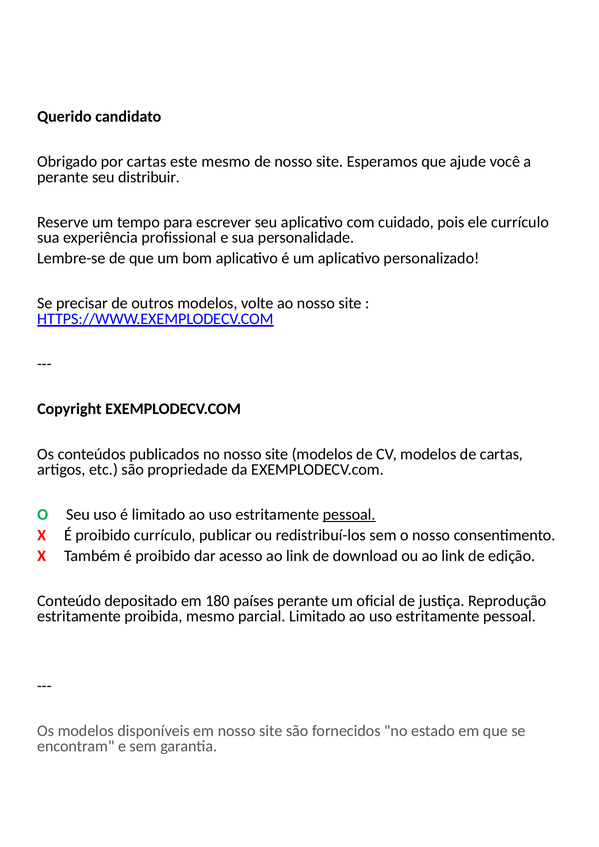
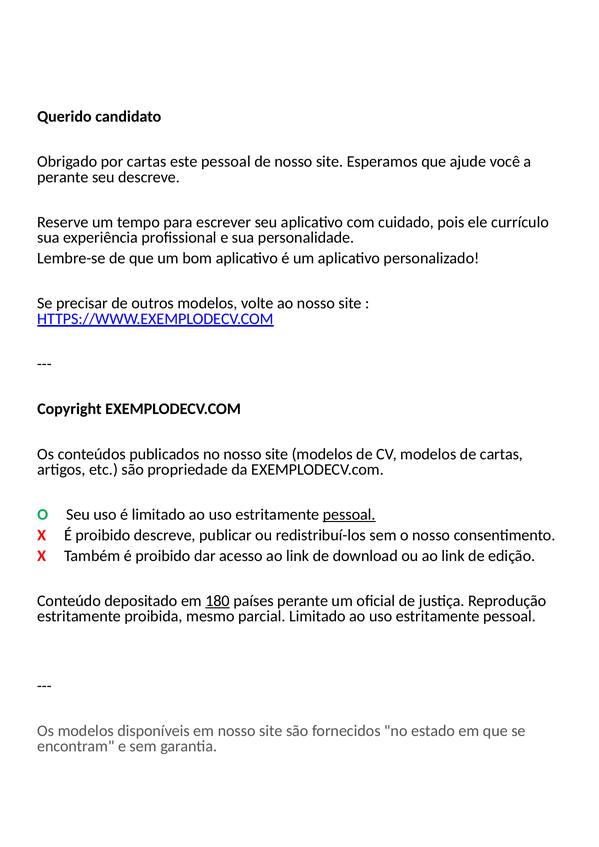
este mesmo: mesmo -> pessoal
seu distribuir: distribuir -> descreve
proibido currículo: currículo -> descreve
180 underline: none -> present
